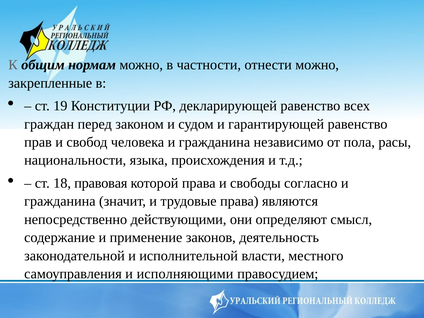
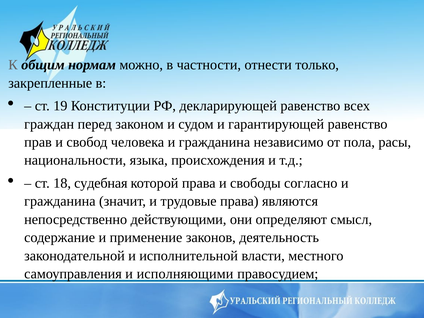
отнести можно: можно -> только
правовая: правовая -> судебная
